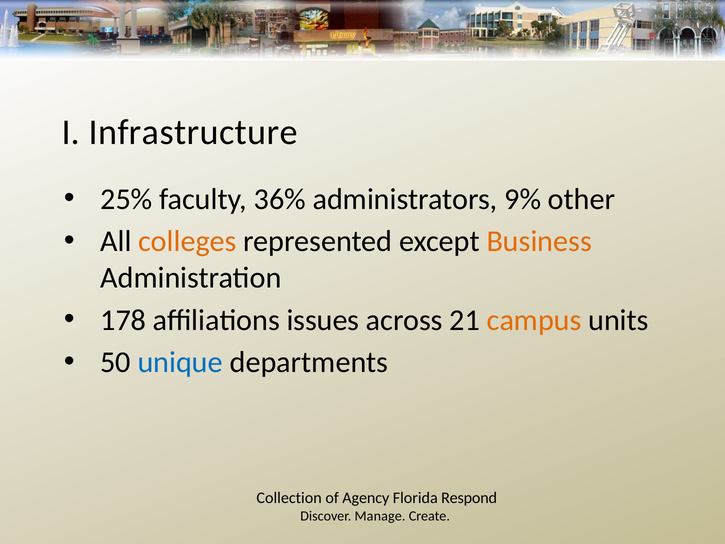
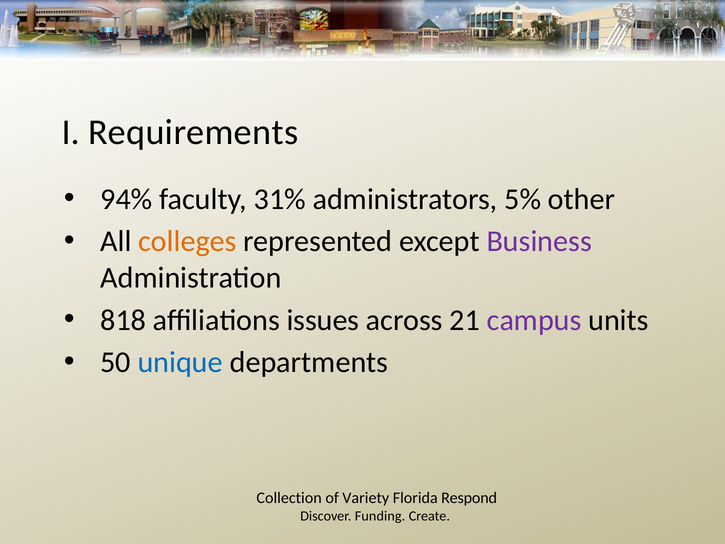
Infrastructure: Infrastructure -> Requirements
25%: 25% -> 94%
36%: 36% -> 31%
9%: 9% -> 5%
Business colour: orange -> purple
178: 178 -> 818
campus colour: orange -> purple
Agency: Agency -> Variety
Manage: Manage -> Funding
